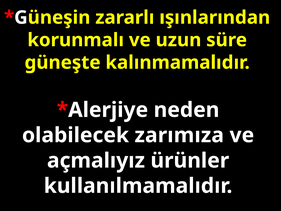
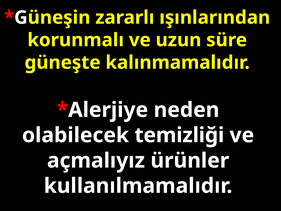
zarımıza: zarımıza -> temizliği
